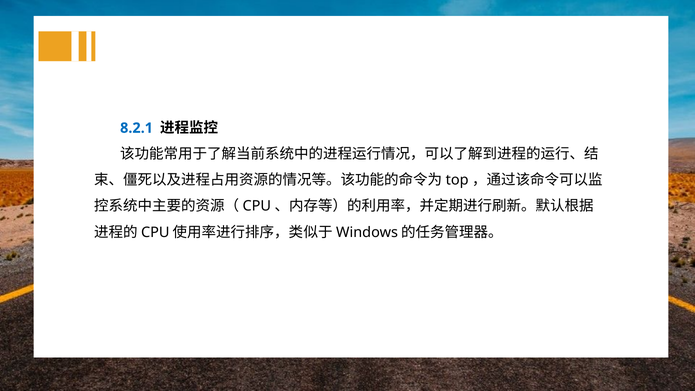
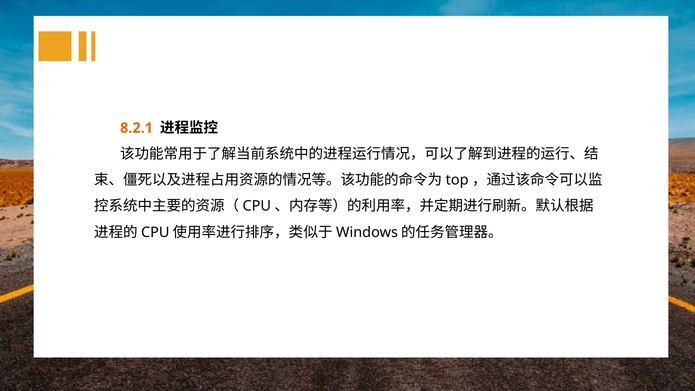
8.2.1 colour: blue -> orange
